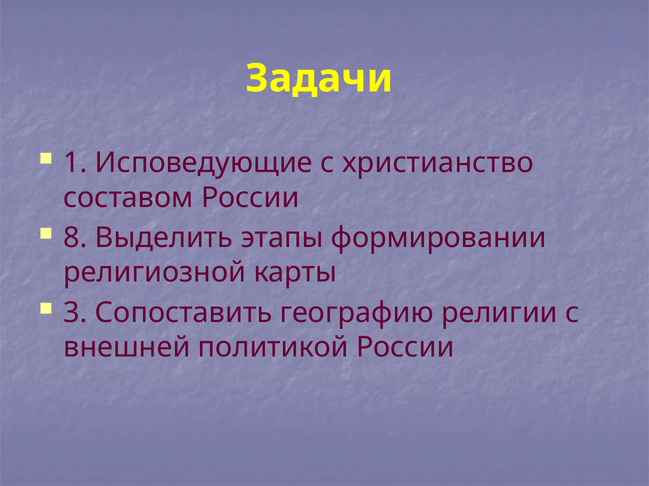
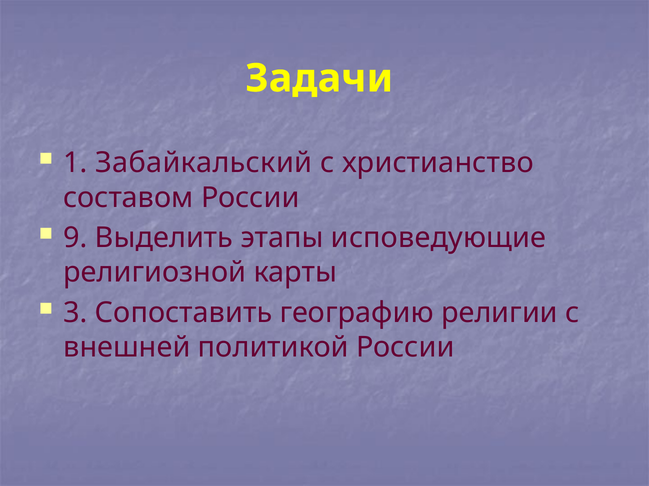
Исповедующие: Исповедующие -> Забайкальский
8: 8 -> 9
формировании: формировании -> исповедующие
